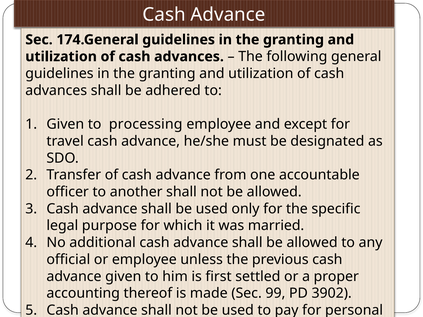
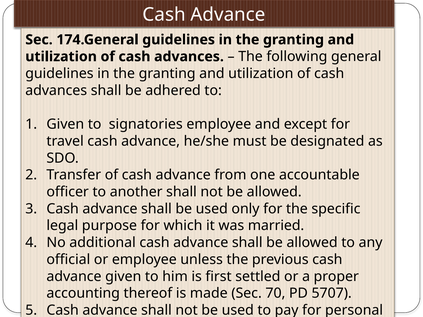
processing: processing -> signatories
99: 99 -> 70
3902: 3902 -> 5707
